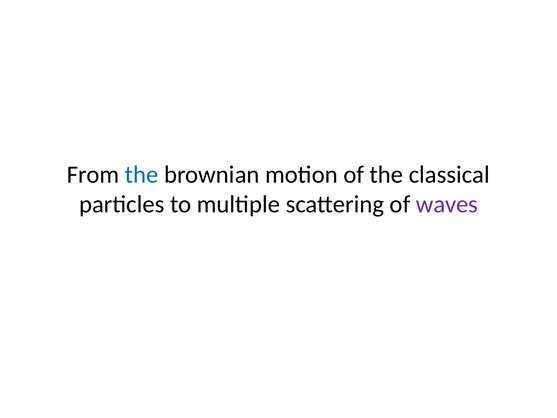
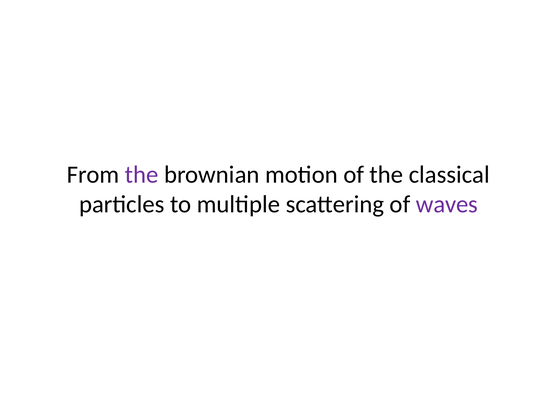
the at (142, 174) colour: blue -> purple
